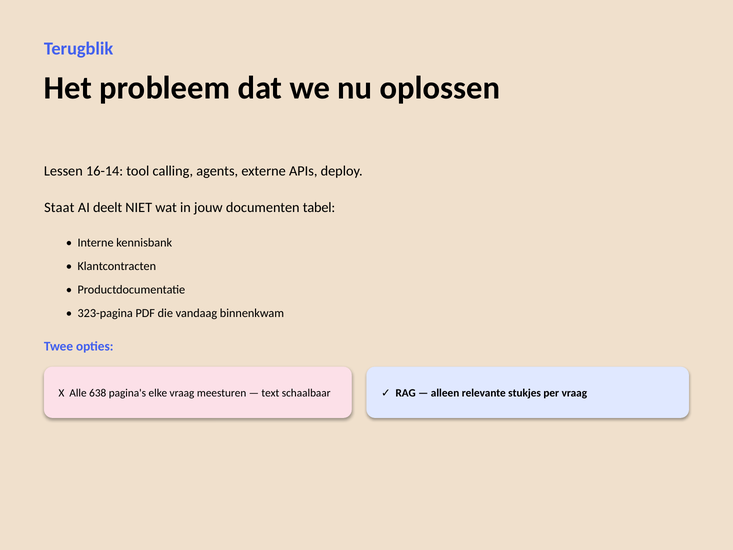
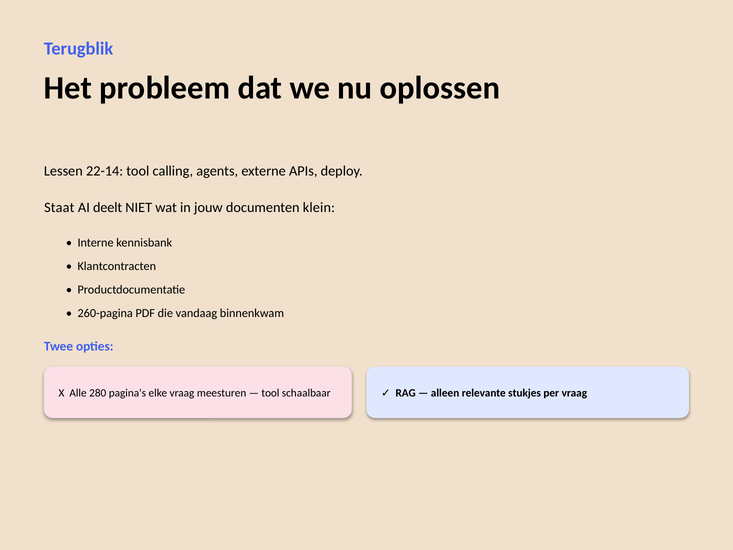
16-14: 16-14 -> 22-14
tabel: tabel -> klein
323-pagina: 323-pagina -> 260-pagina
638: 638 -> 280
text at (270, 393): text -> tool
